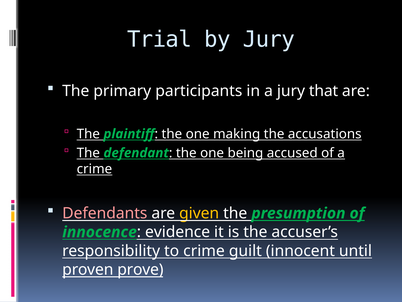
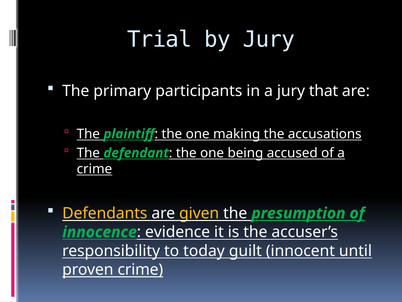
Defendants colour: pink -> yellow
to crime: crime -> today
proven prove: prove -> crime
